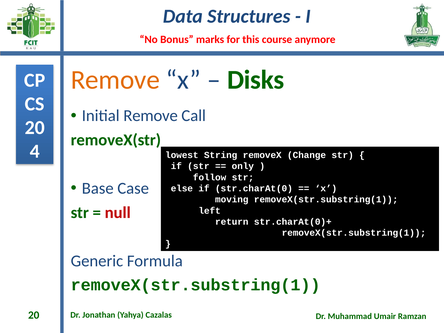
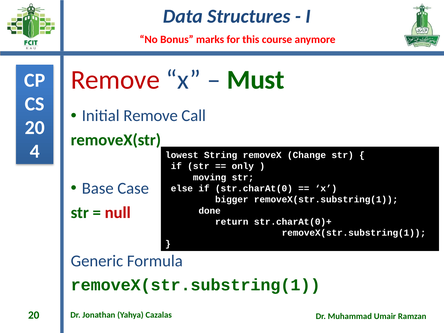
Remove at (115, 80) colour: orange -> red
Disks: Disks -> Must
follow: follow -> moving
moving: moving -> bigger
left: left -> done
